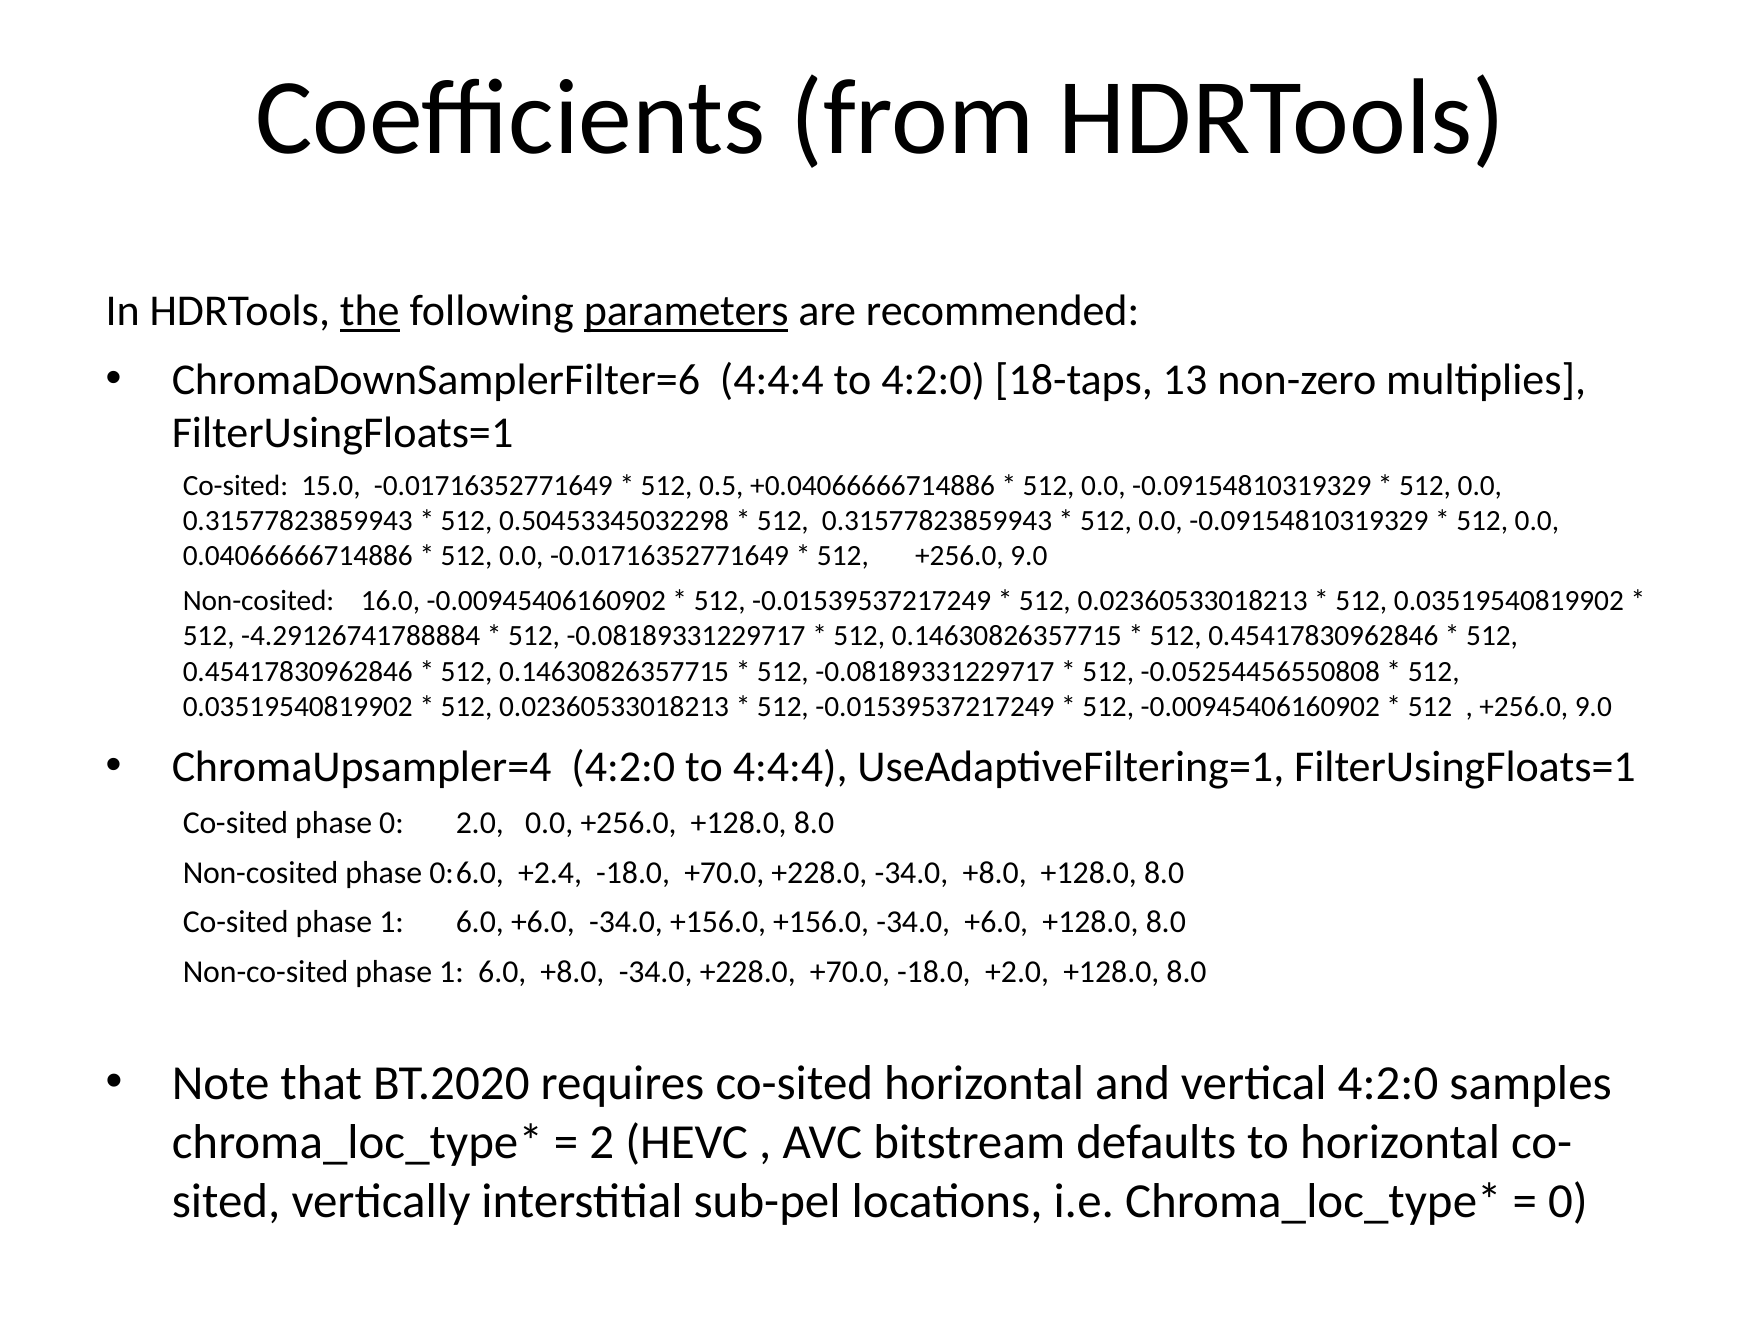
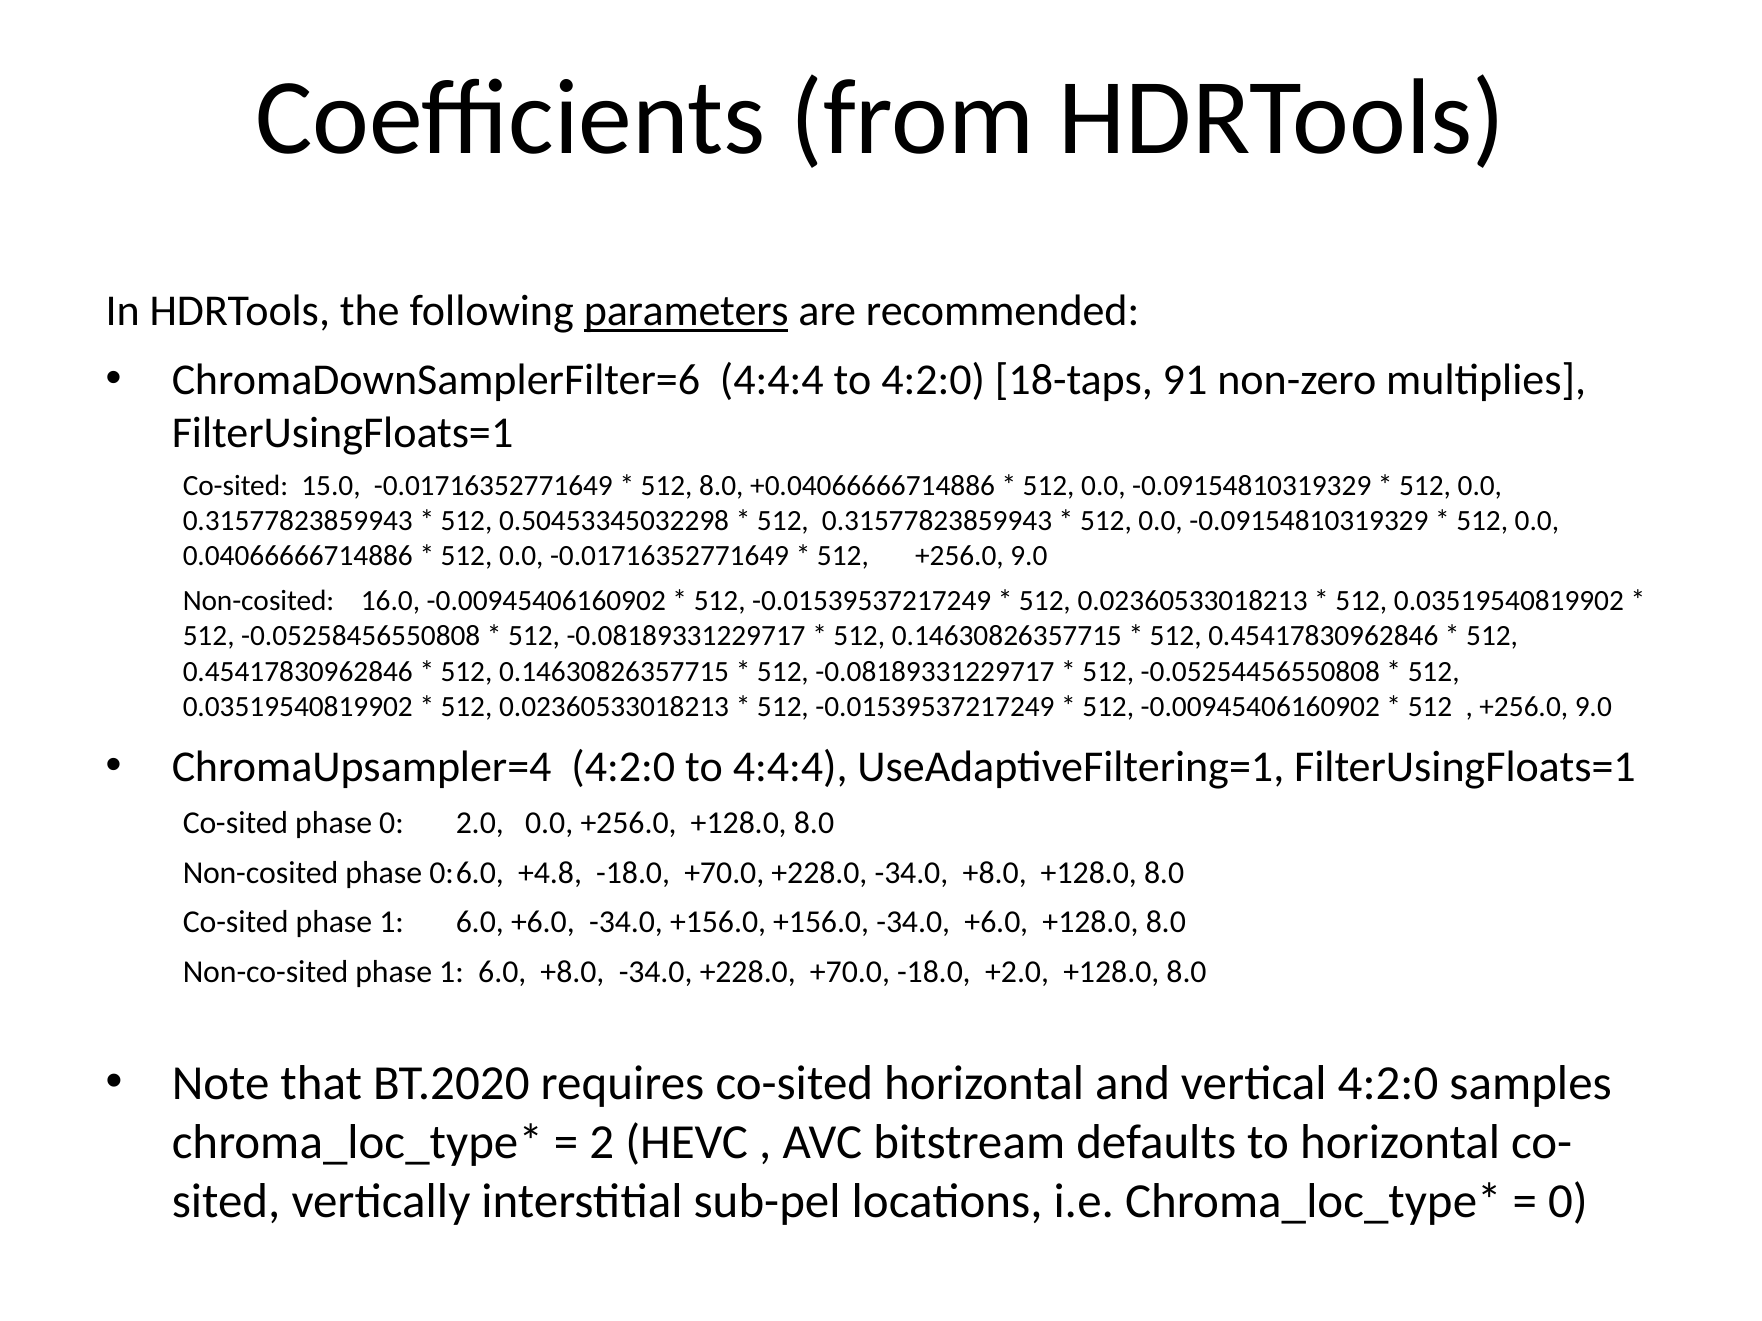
the underline: present -> none
13: 13 -> 91
512 0.5: 0.5 -> 8.0
-4.29126741788884: -4.29126741788884 -> -0.05258456550808
+2.4: +2.4 -> +4.8
